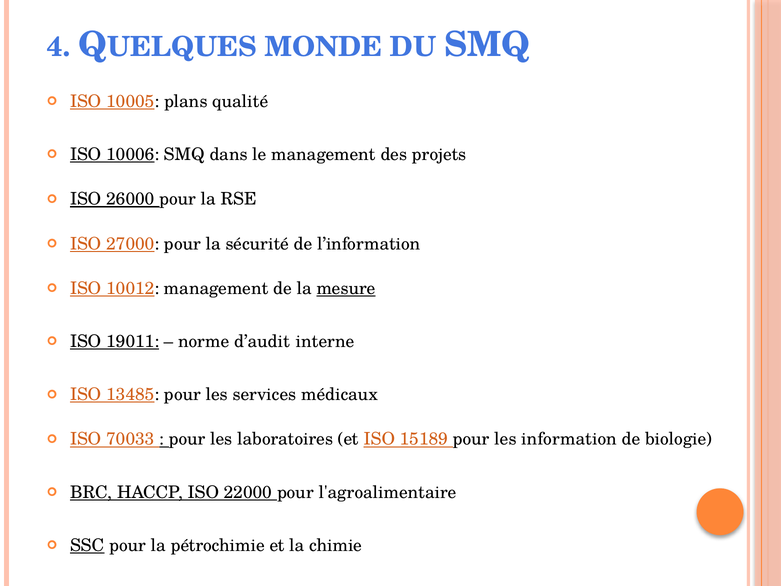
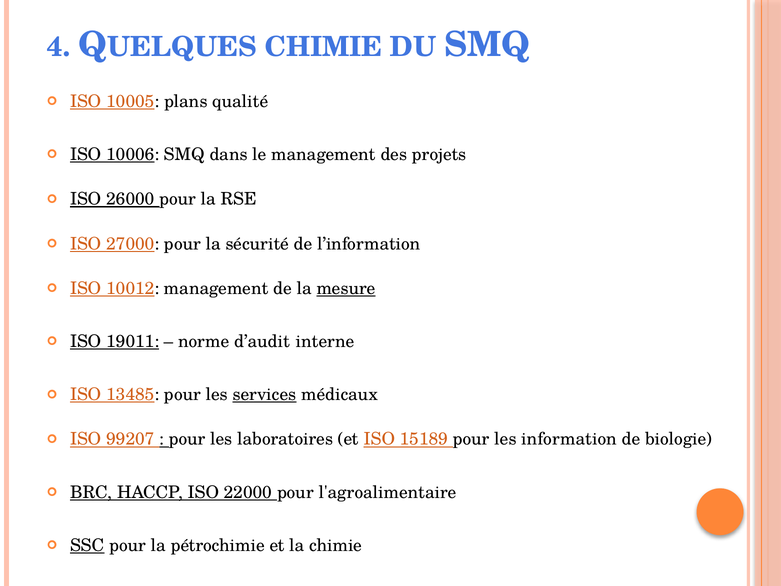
MONDE at (324, 47): MONDE -> CHIMIE
services underline: none -> present
70033: 70033 -> 99207
